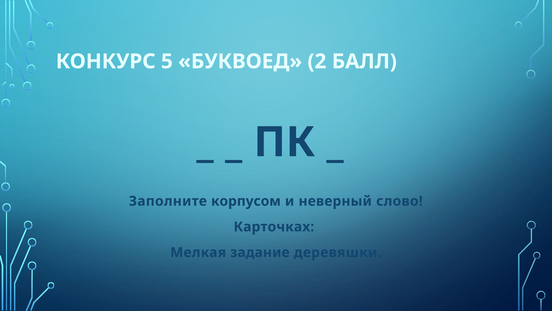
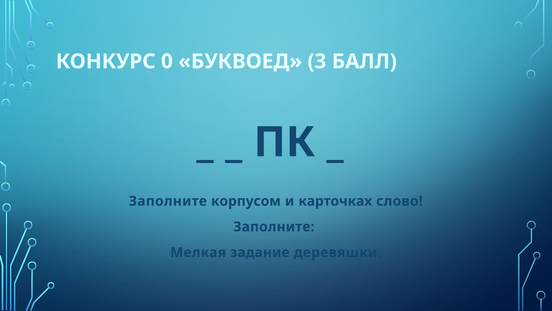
5: 5 -> 0
2: 2 -> 3
неверный: неверный -> карточках
Карточках at (274, 226): Карточках -> Заполните
